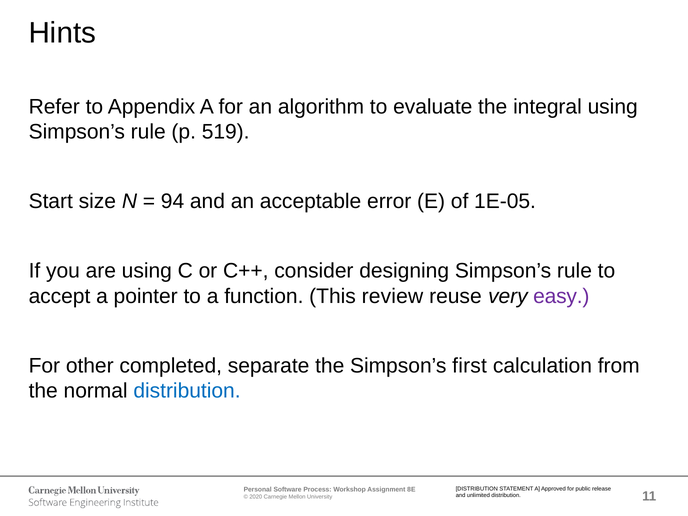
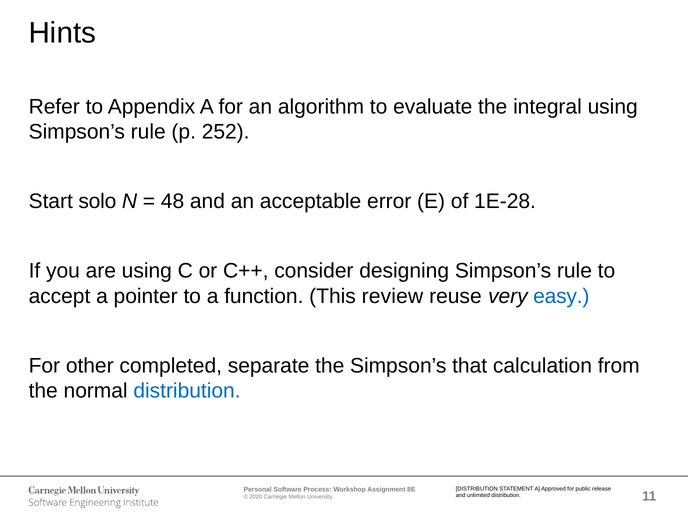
519: 519 -> 252
size: size -> solo
94: 94 -> 48
1E-05: 1E-05 -> 1E-28
easy colour: purple -> blue
first: first -> that
